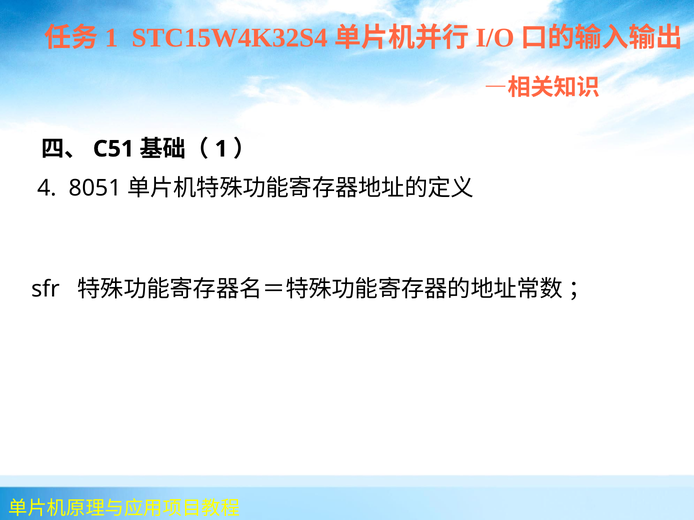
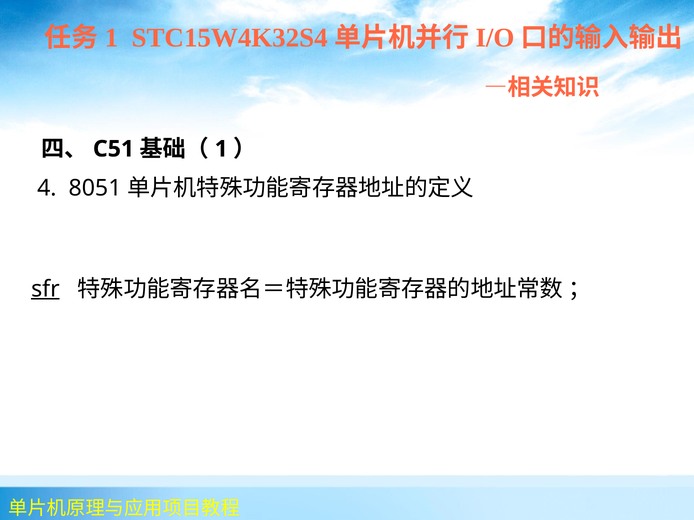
sfr underline: none -> present
